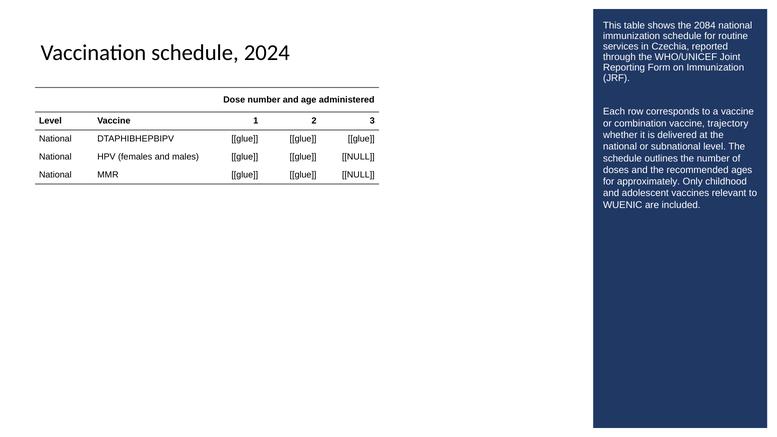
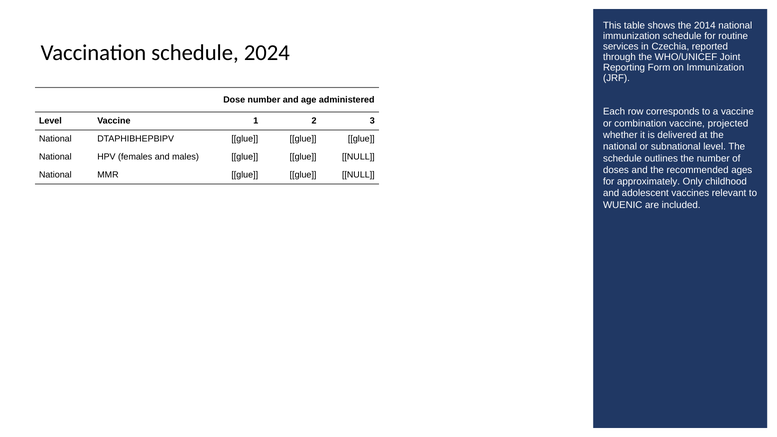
2084: 2084 -> 2014
trajectory: trajectory -> projected
